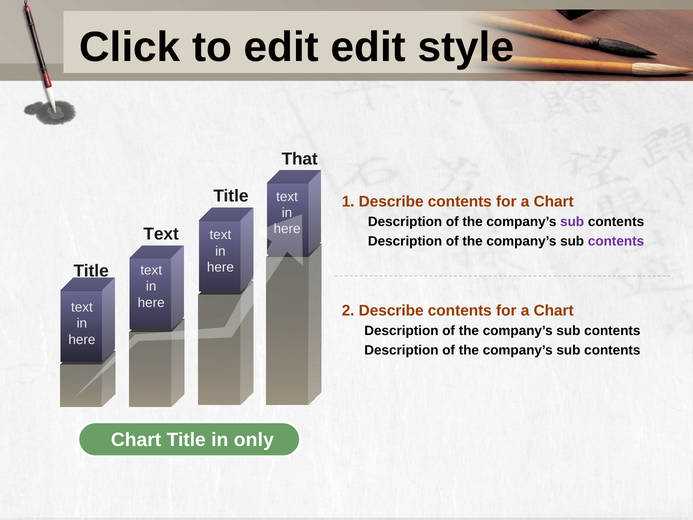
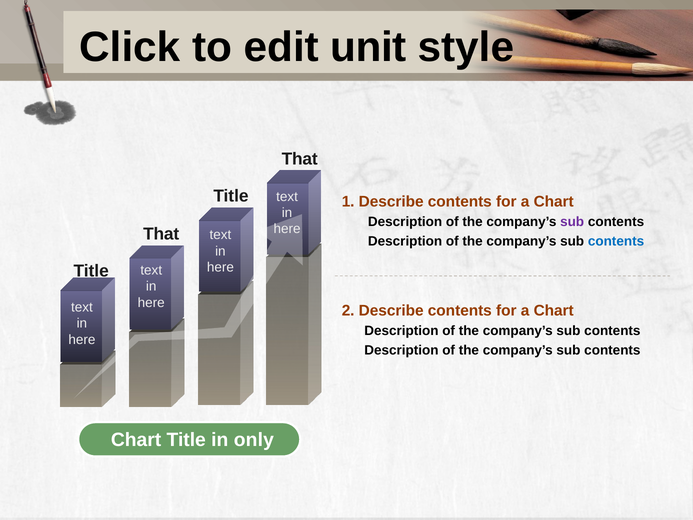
edit edit: edit -> unit
Text at (161, 234): Text -> That
contents at (616, 241) colour: purple -> blue
